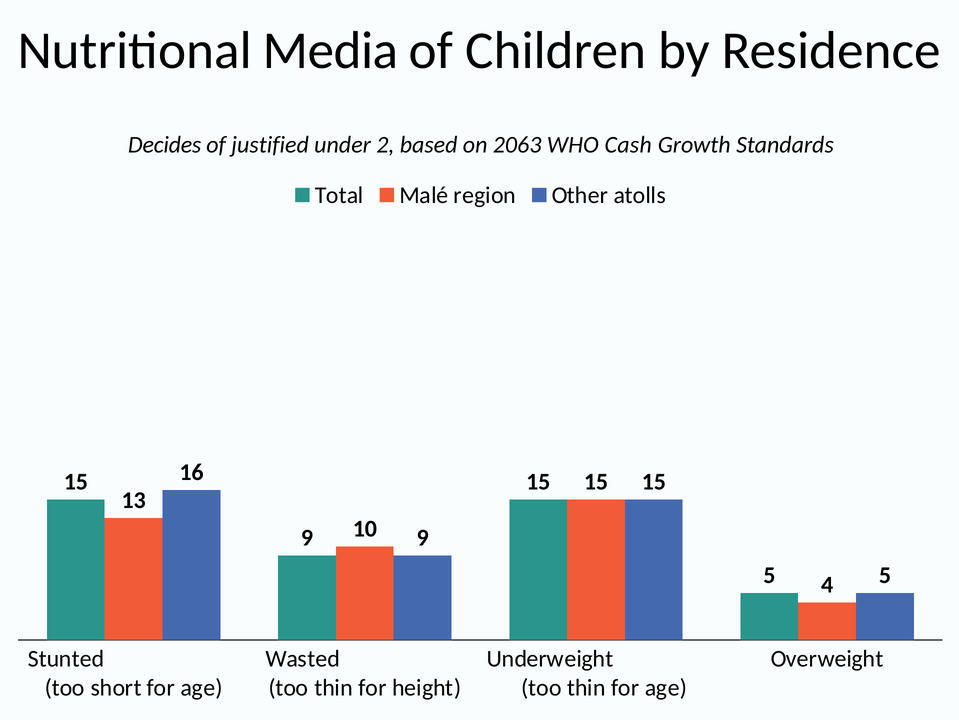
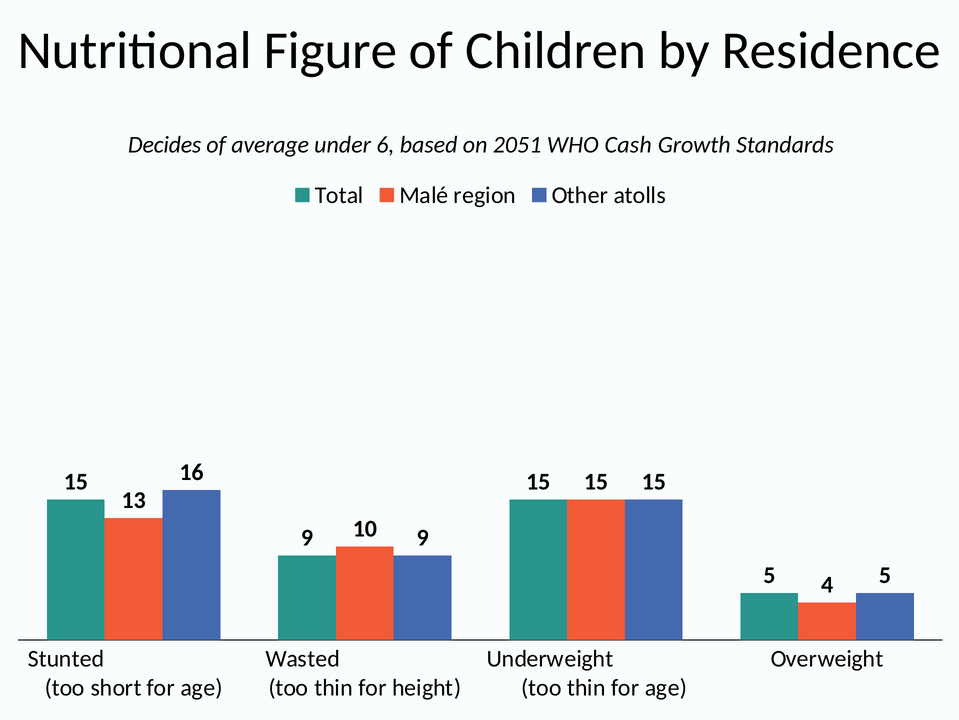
Media: Media -> Figure
justified: justified -> average
2: 2 -> 6
2063: 2063 -> 2051
